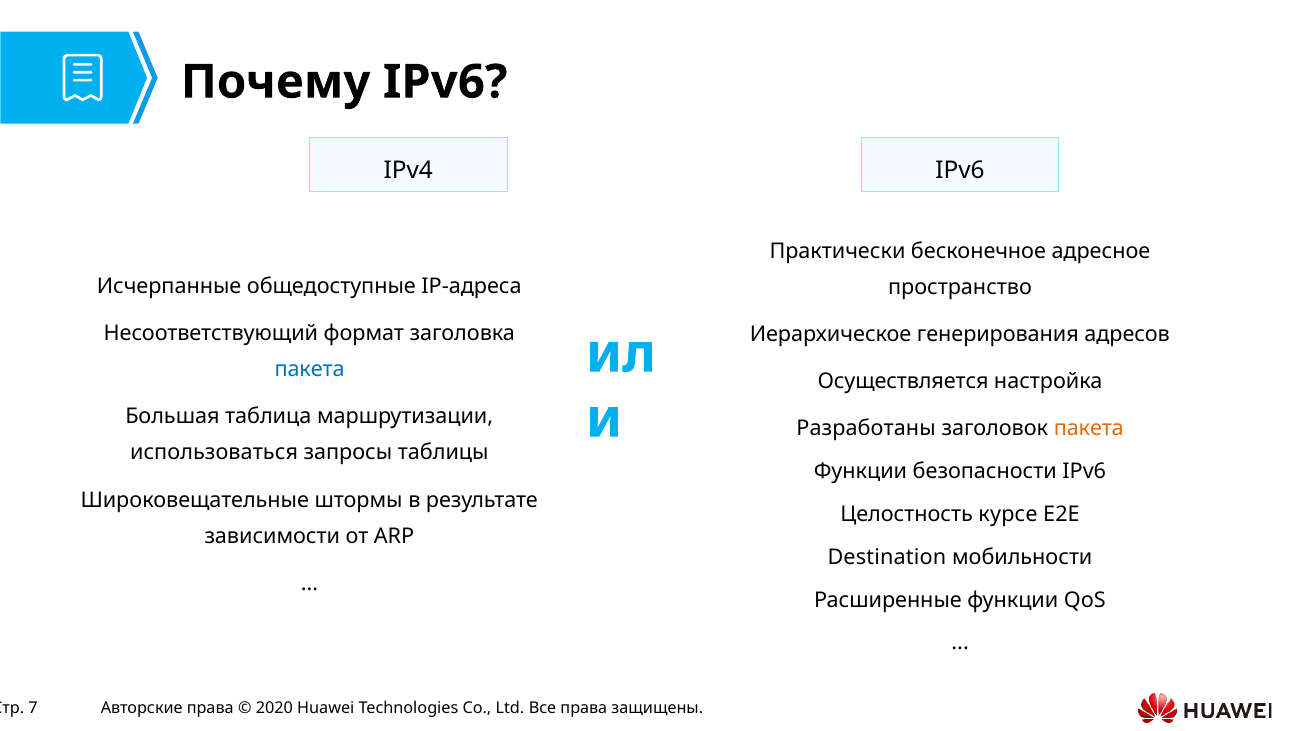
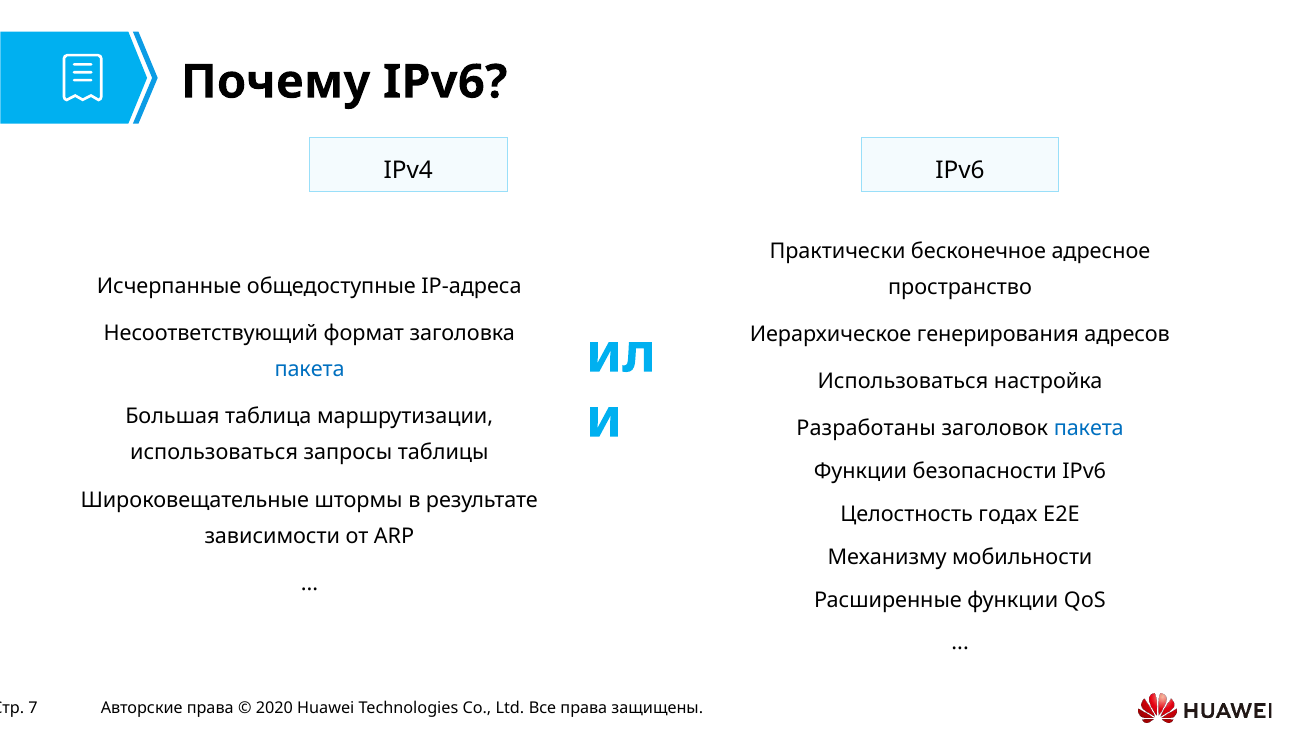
Осуществляется at (903, 382): Осуществляется -> Использоваться
пакета at (1089, 429) colour: orange -> blue
курсе: курсе -> годах
Destination: Destination -> Механизму
